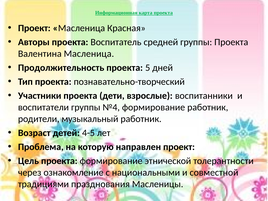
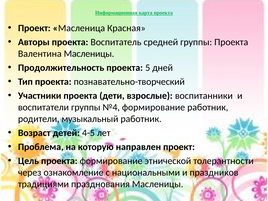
Валентина Масленица: Масленица -> Масленицы
совместной: совместной -> праздников
